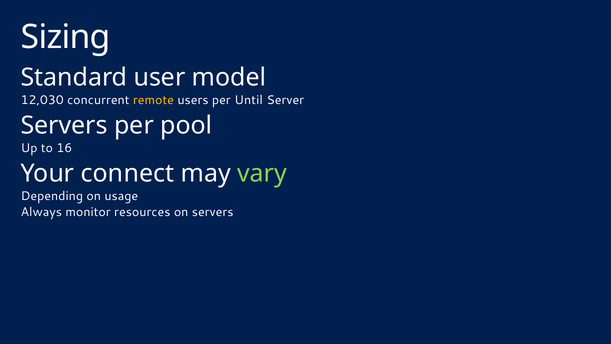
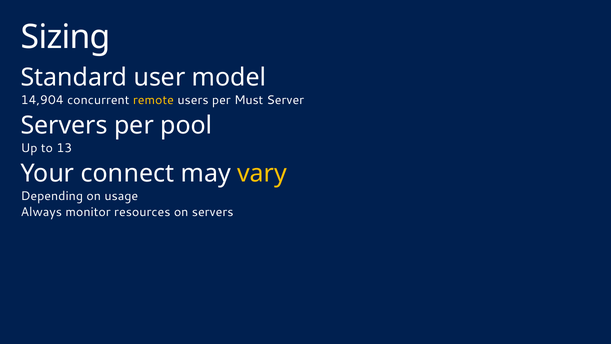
12,030: 12,030 -> 14,904
Until: Until -> Must
16: 16 -> 13
vary colour: light green -> yellow
